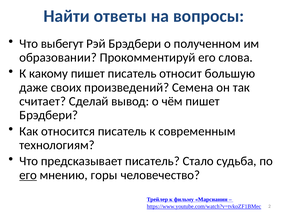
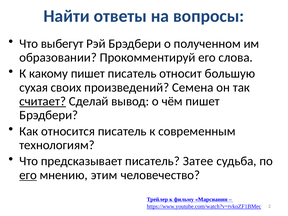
даже: даже -> сухая
считает underline: none -> present
Стало: Стало -> Затее
горы: горы -> этим
